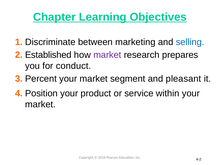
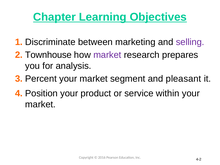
selling colour: blue -> purple
Established: Established -> Townhouse
conduct: conduct -> analysis
